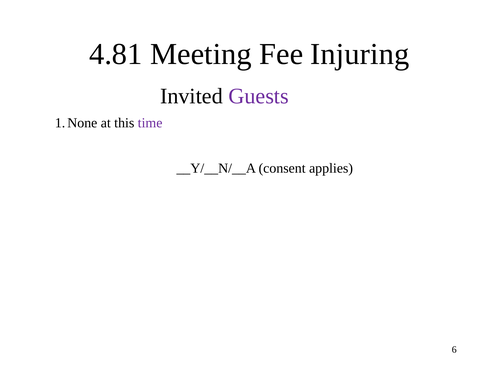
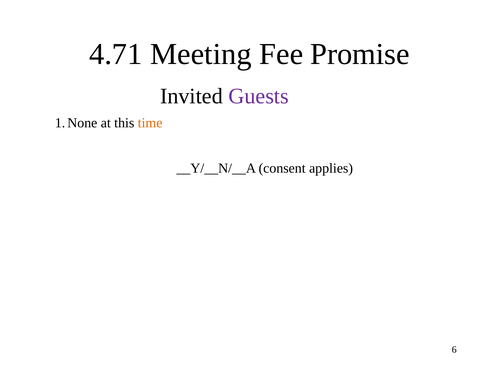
4.81: 4.81 -> 4.71
Injuring: Injuring -> Promise
time colour: purple -> orange
